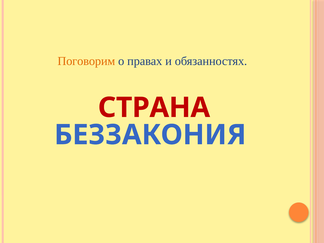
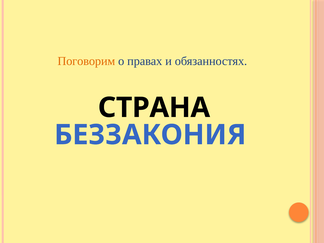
СТРАНА colour: red -> black
